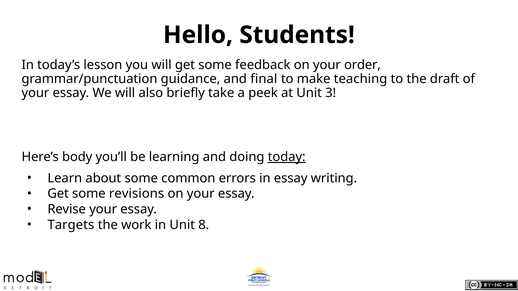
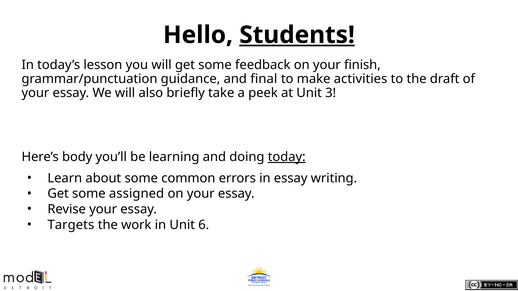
Students underline: none -> present
order: order -> finish
teaching: teaching -> activities
revisions: revisions -> assigned
8: 8 -> 6
